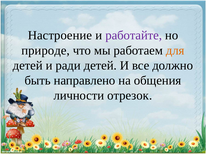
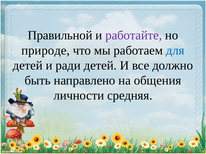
Настроение: Настроение -> Правильной
для colour: orange -> blue
отрезок: отрезок -> средняя
